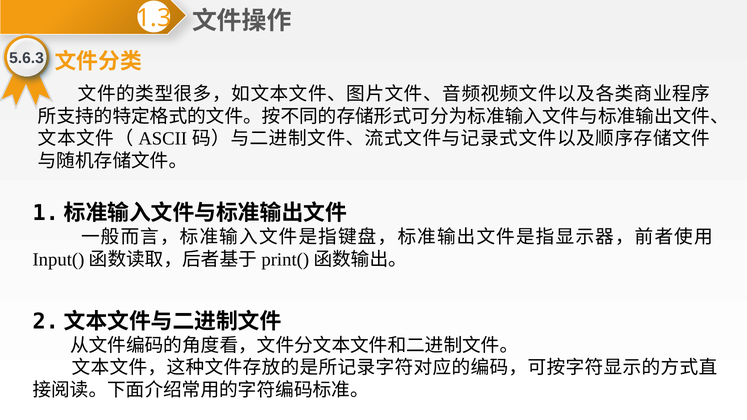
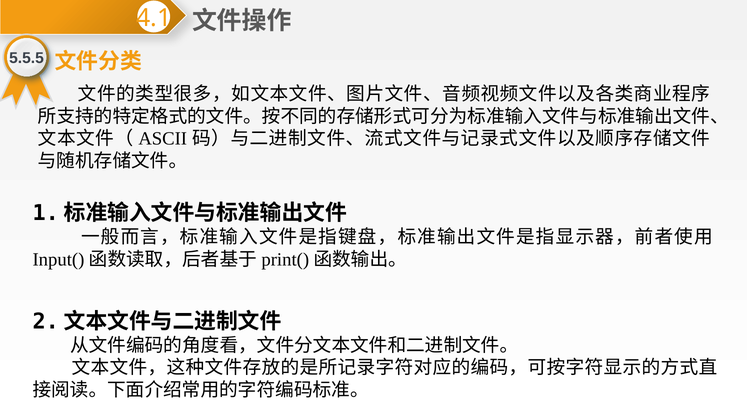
1.3: 1.3 -> 4.1
5.6.3: 5.6.3 -> 5.5.5
